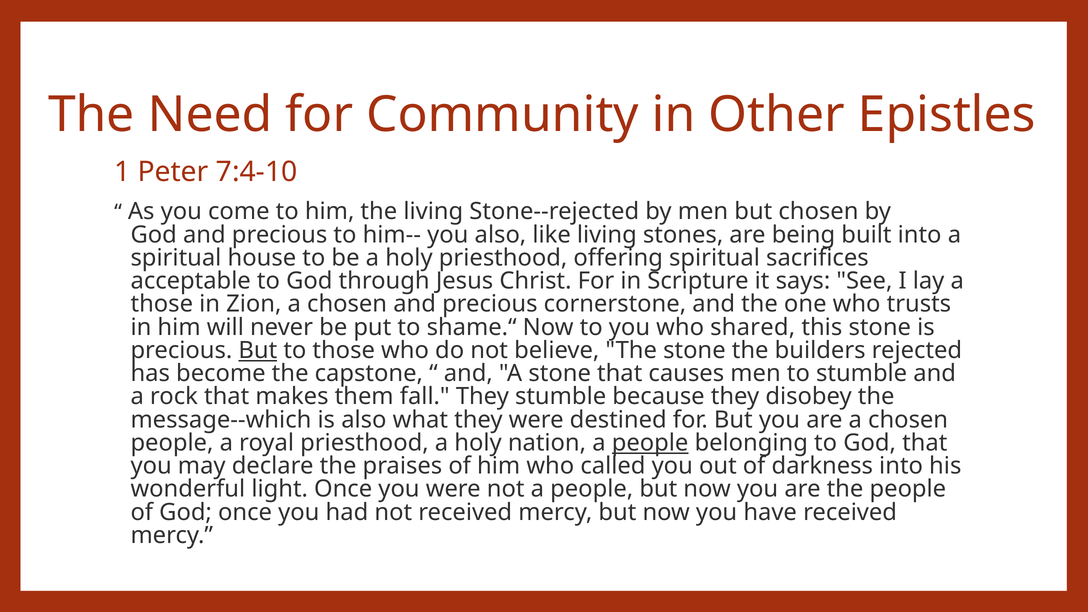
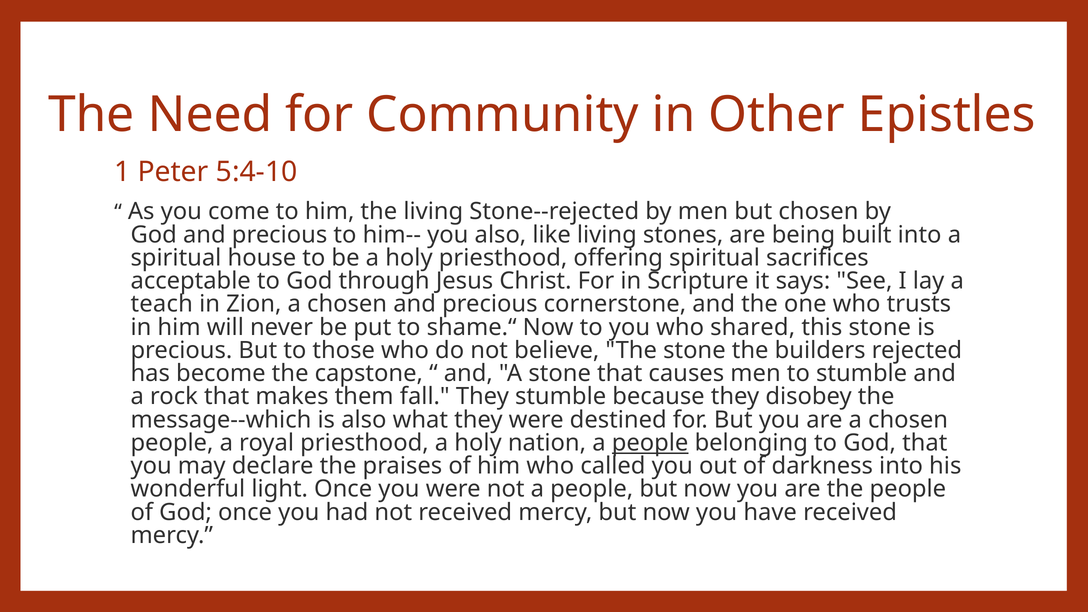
7:4-10: 7:4-10 -> 5:4-10
those at (162, 304): those -> teach
But at (258, 350) underline: present -> none
